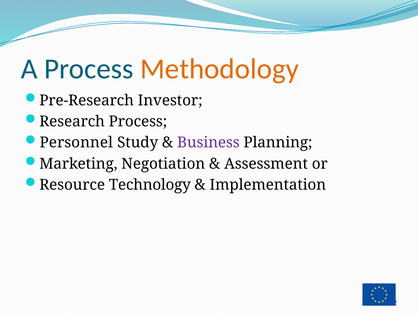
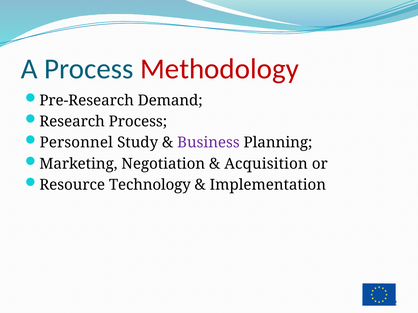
Methodology colour: orange -> red
Investor: Investor -> Demand
Assessment: Assessment -> Acquisition
